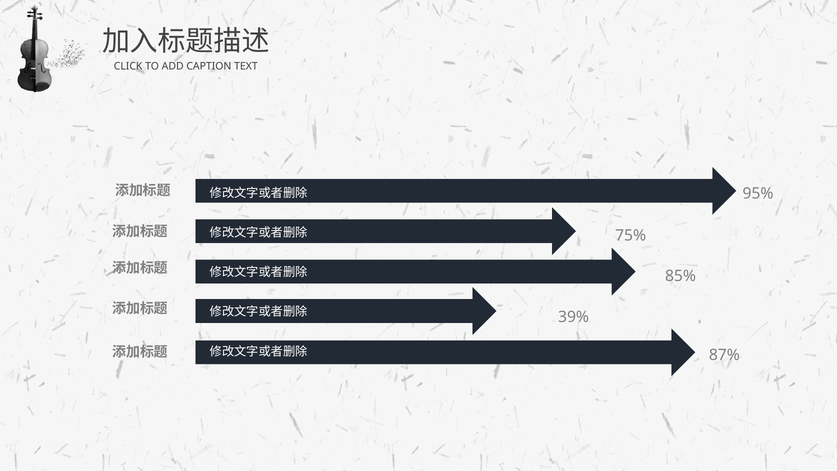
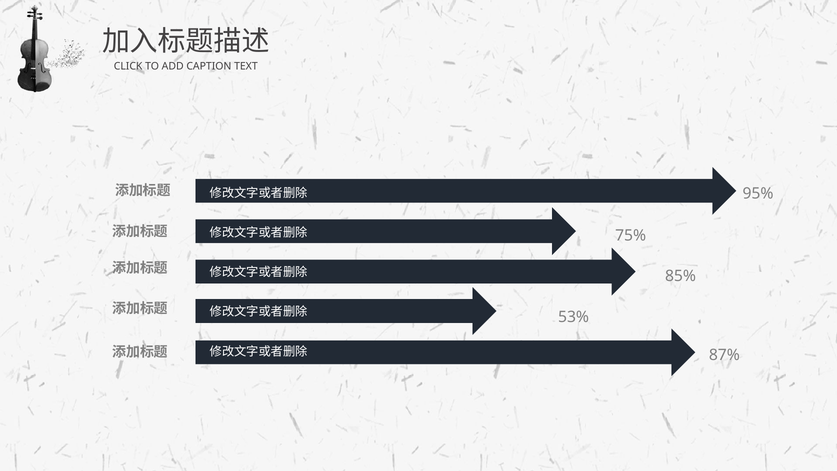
39%: 39% -> 53%
